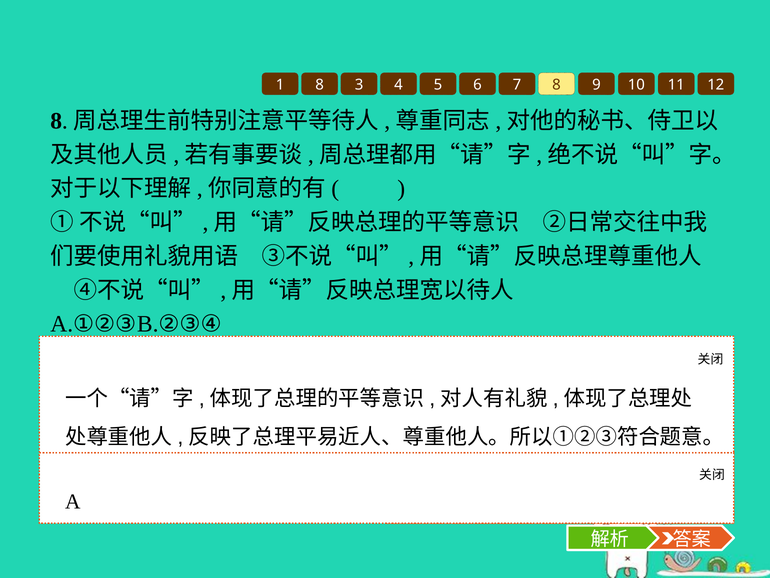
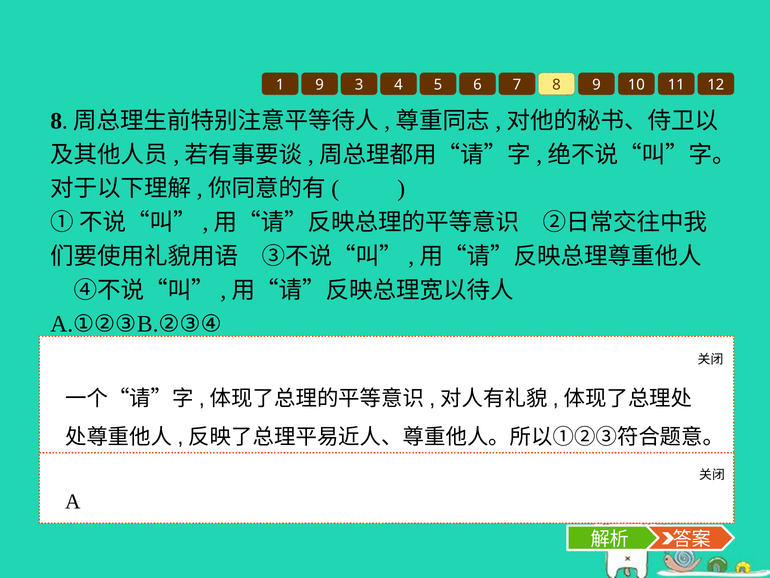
1 8: 8 -> 9
